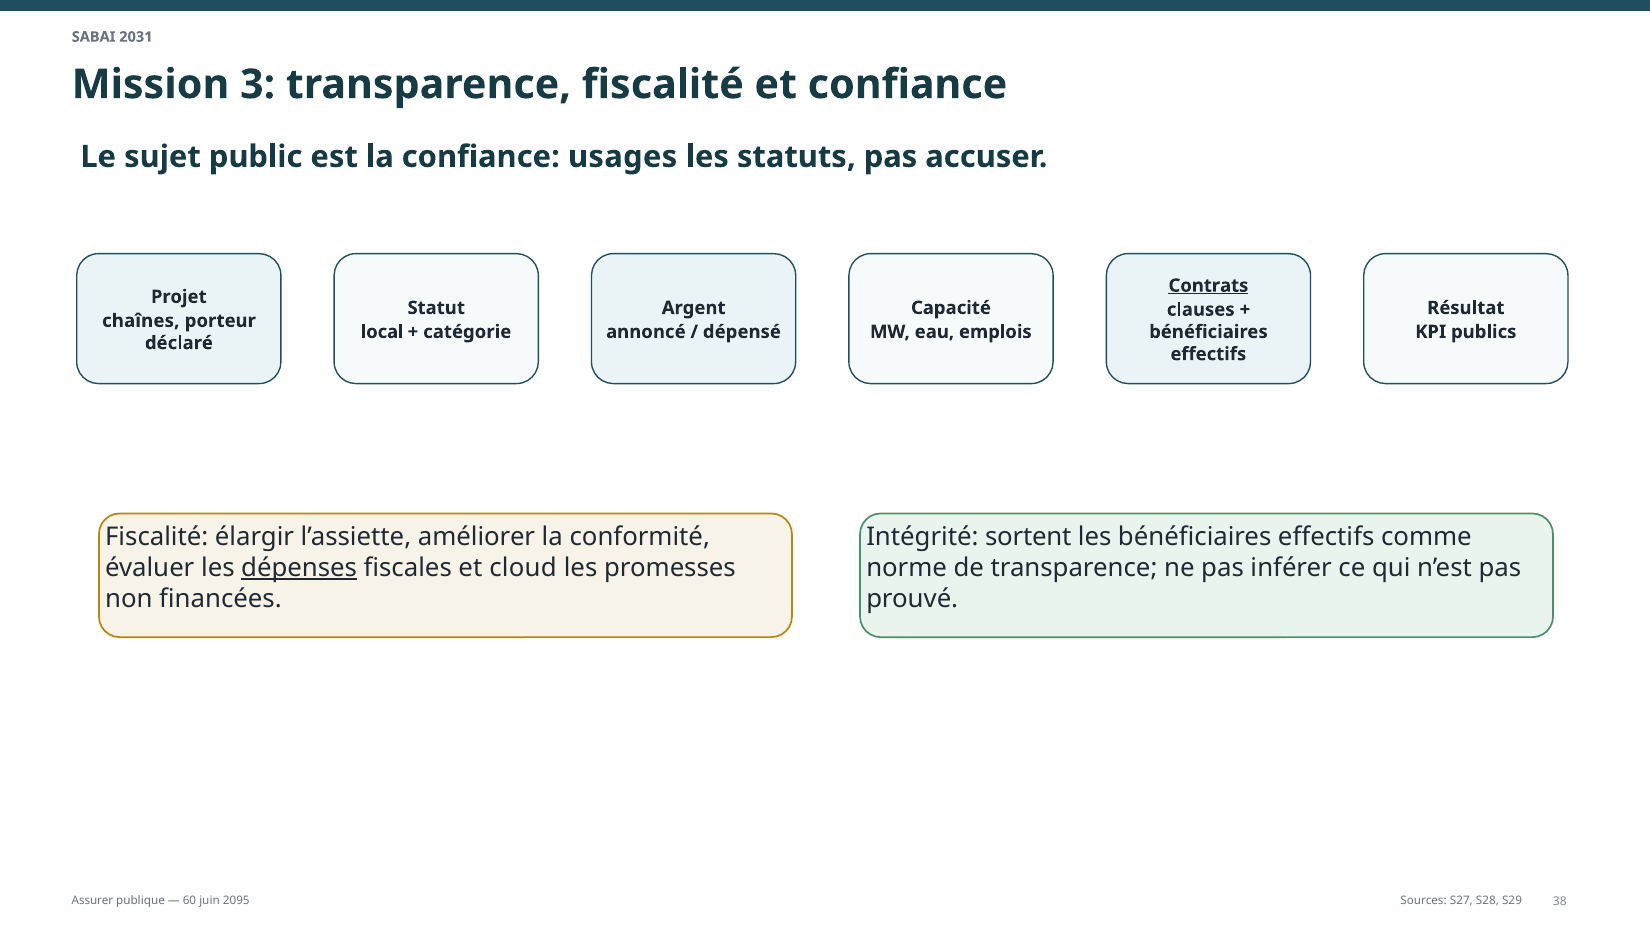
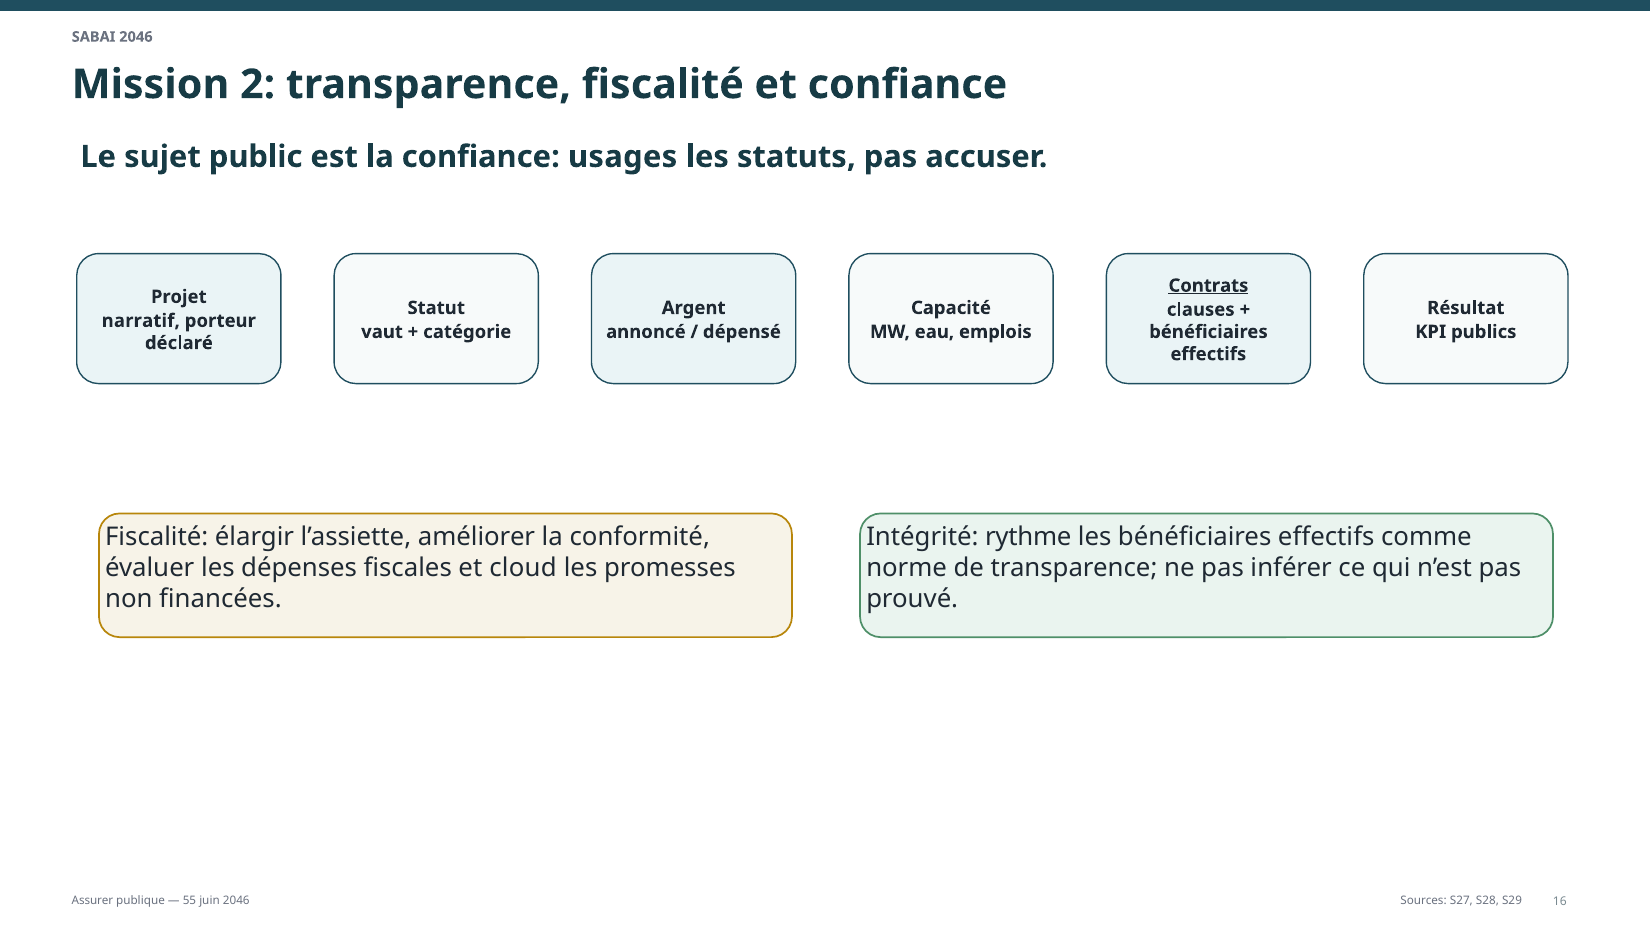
SABAI 2031: 2031 -> 2046
3: 3 -> 2
chaînes: chaînes -> narratif
local: local -> vaut
sortent: sortent -> rythme
dépenses underline: present -> none
60: 60 -> 55
juin 2095: 2095 -> 2046
38: 38 -> 16
